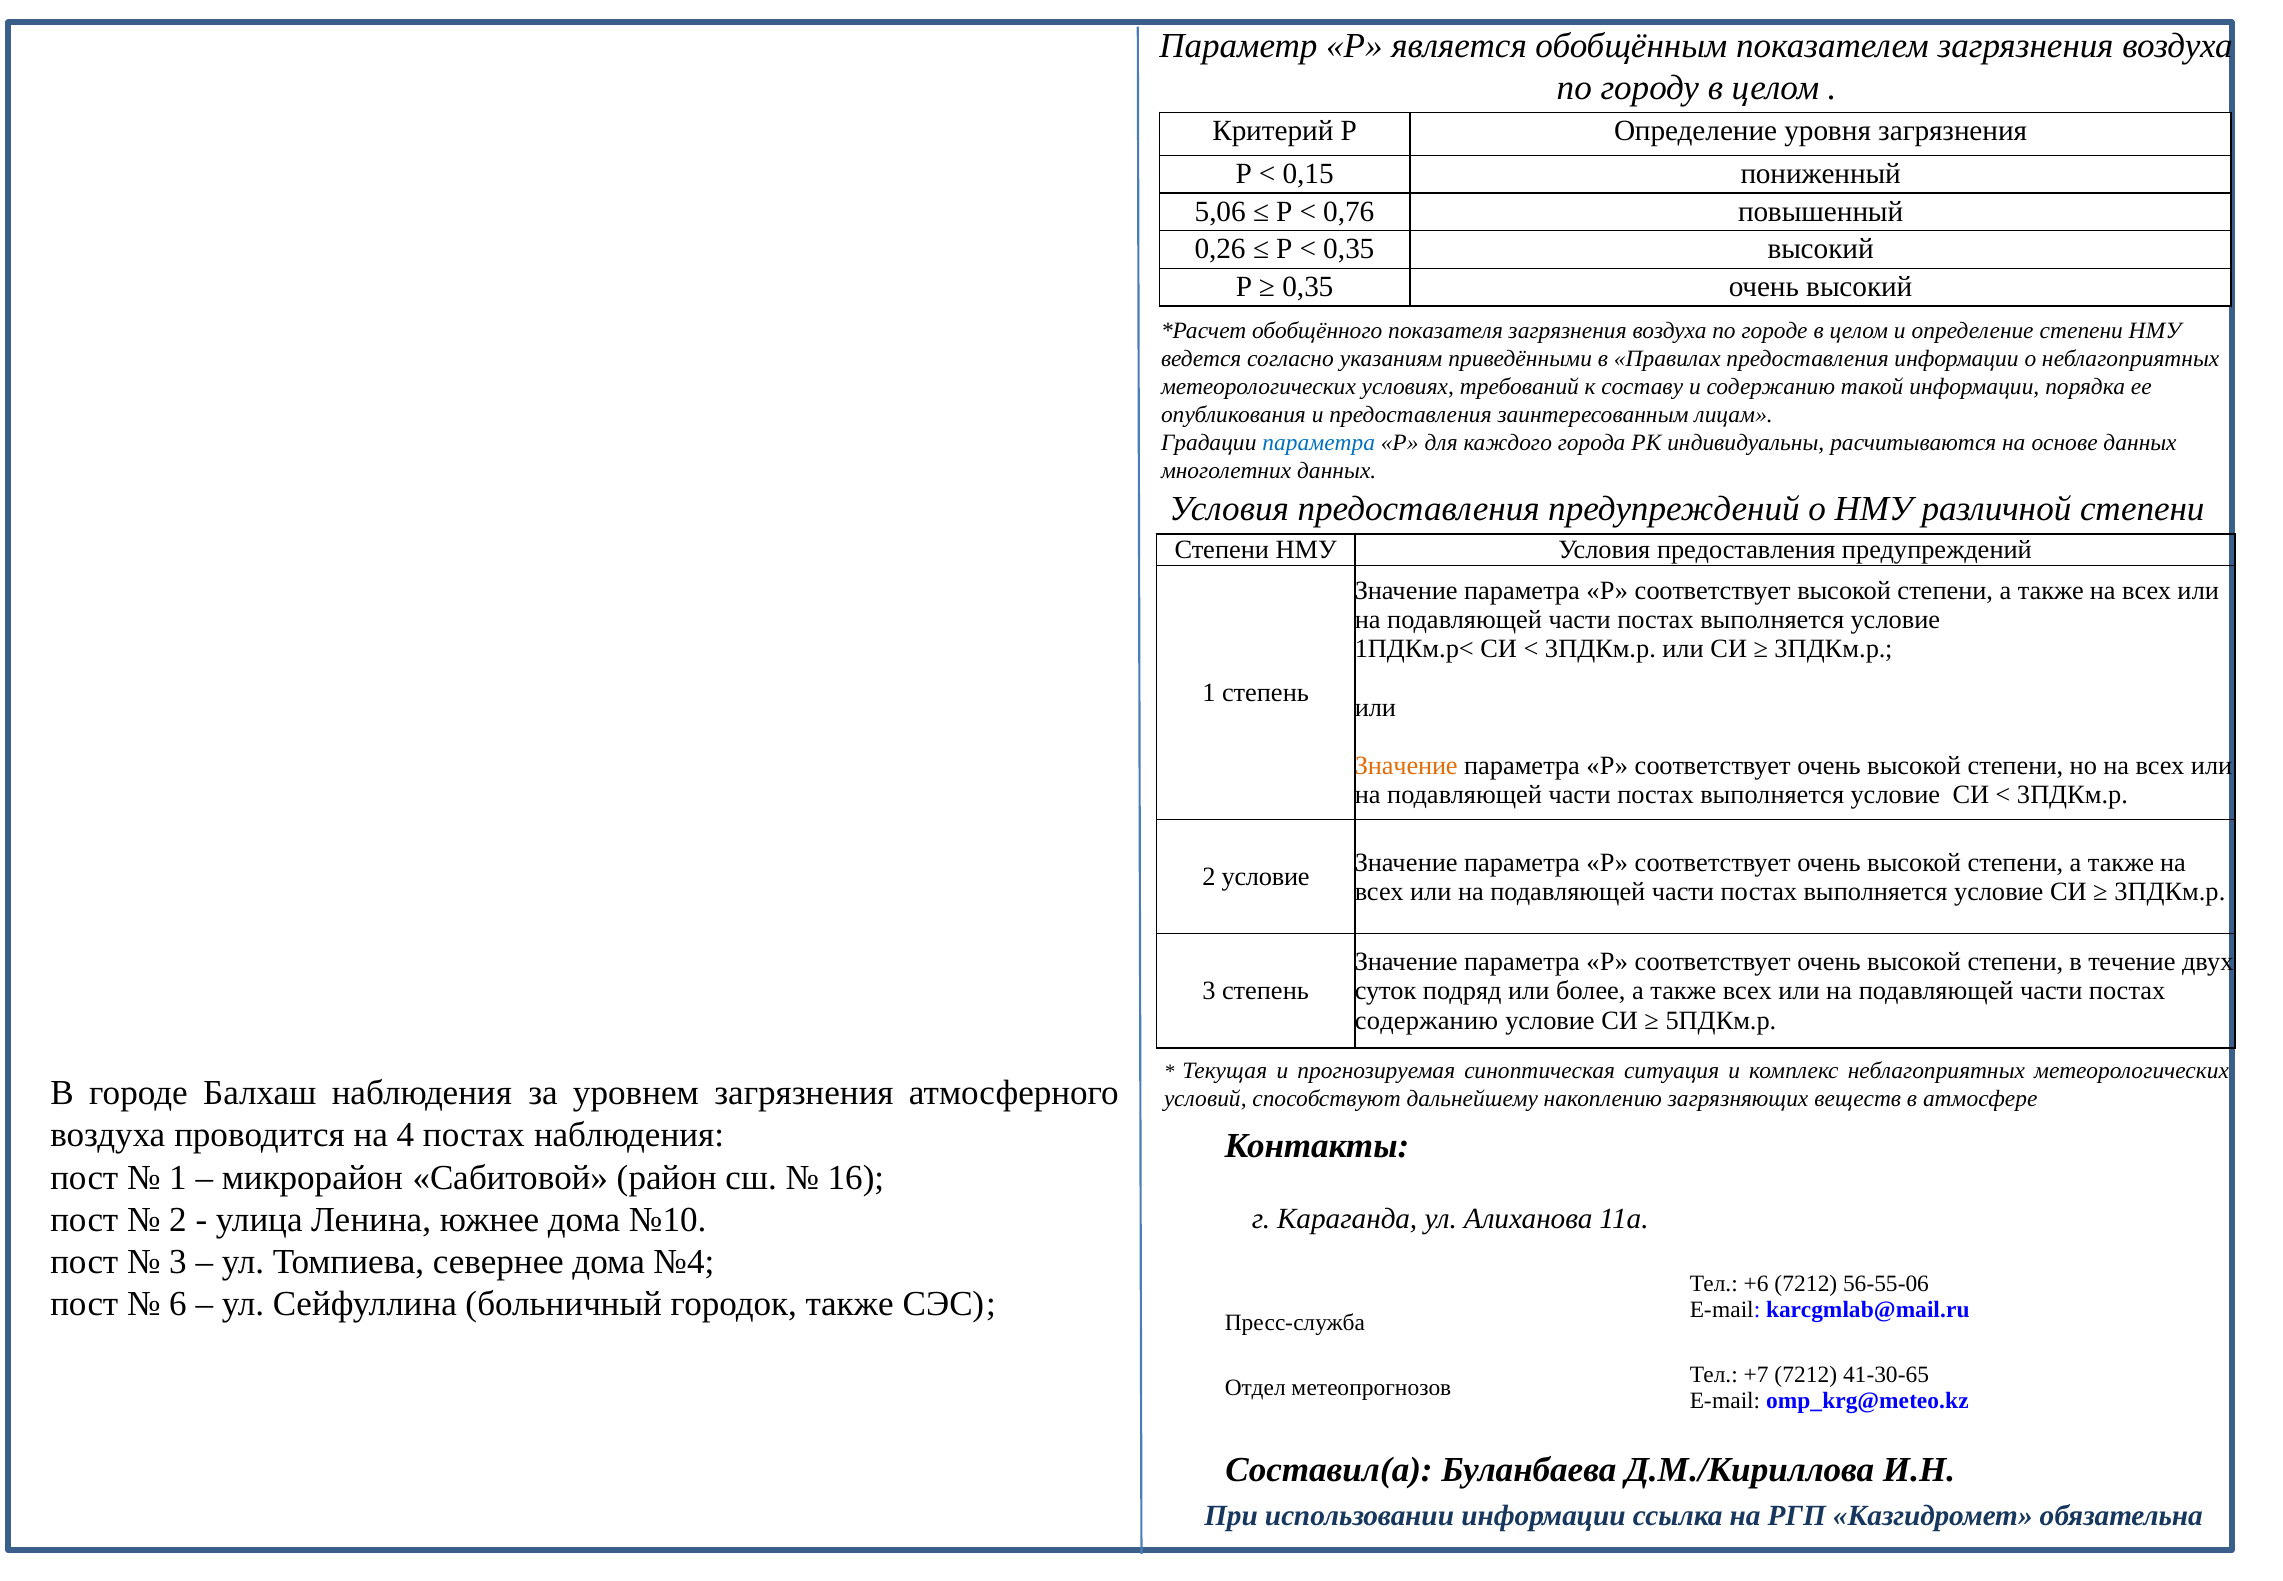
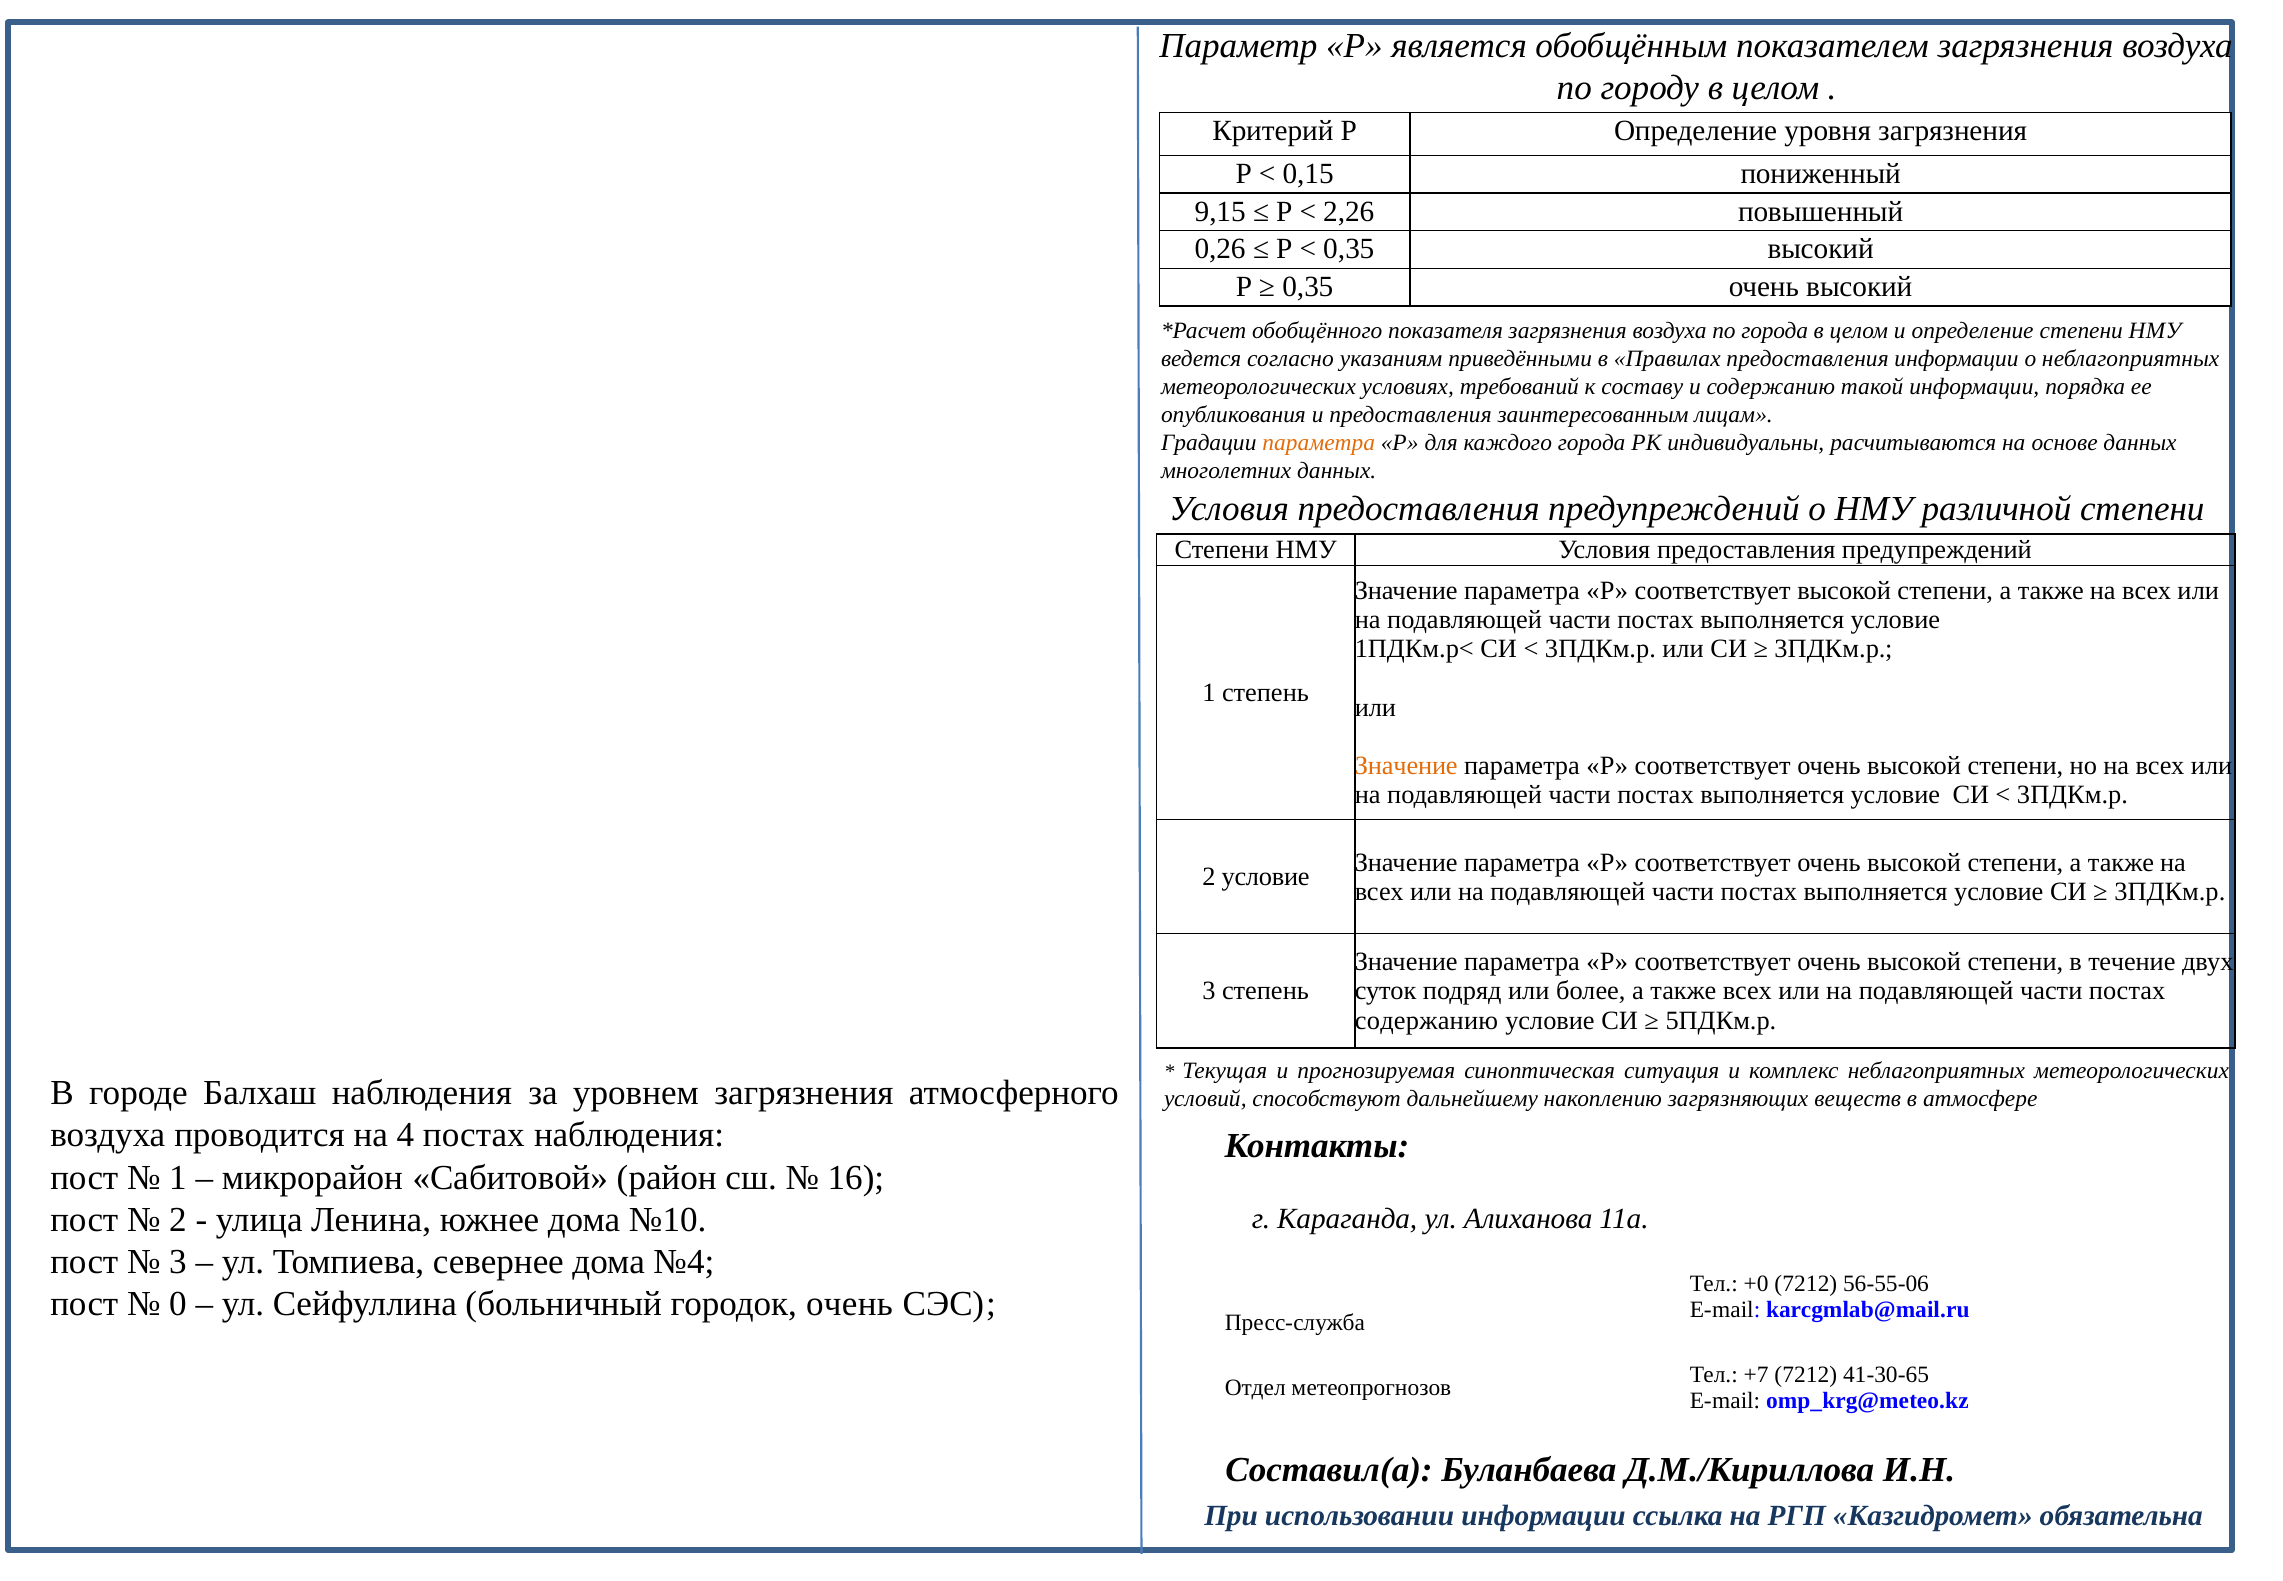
5,06: 5,06 -> 9,15
0,76: 0,76 -> 2,26
по городе: городе -> города
параметра at (1319, 443) colour: blue -> orange
+6: +6 -> +0
6: 6 -> 0
городок также: также -> очень
